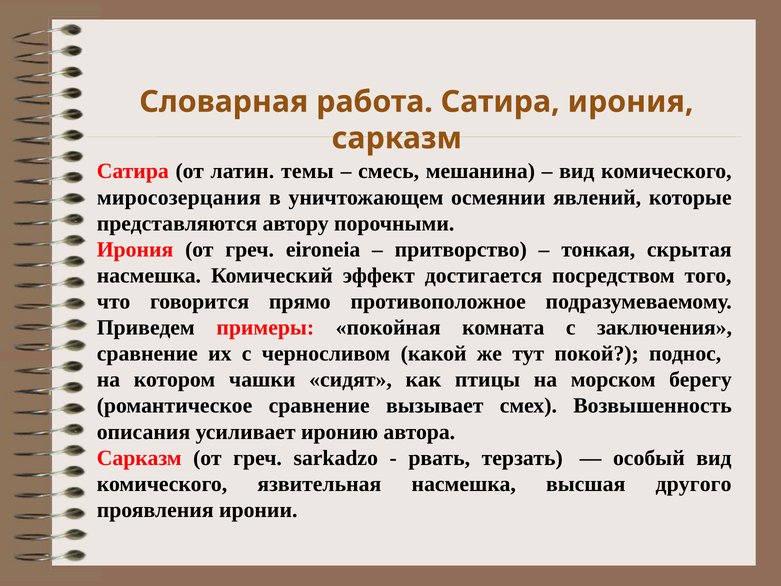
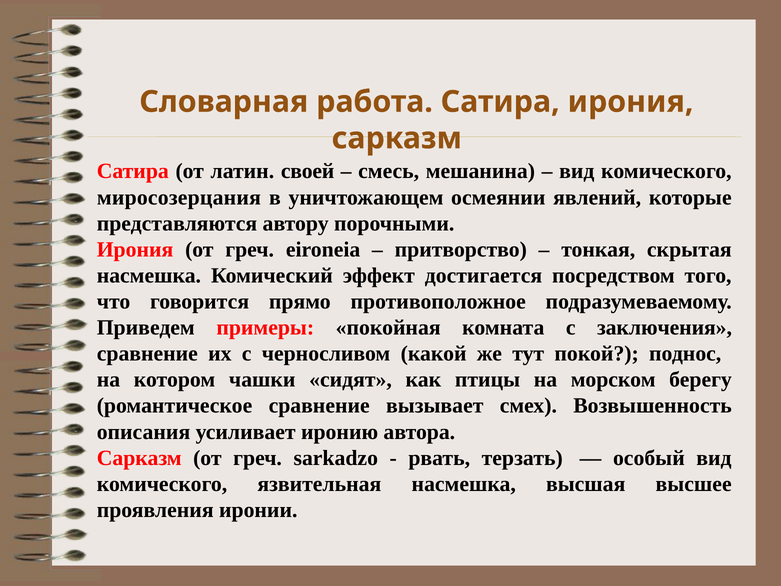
темы: темы -> своей
другого: другого -> высшее
